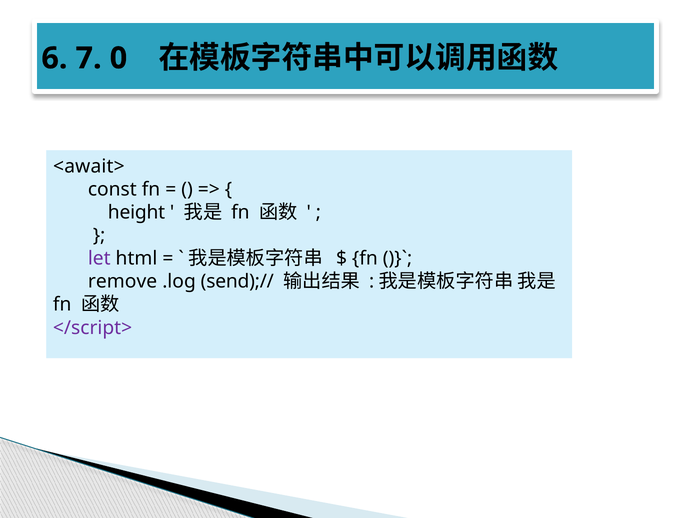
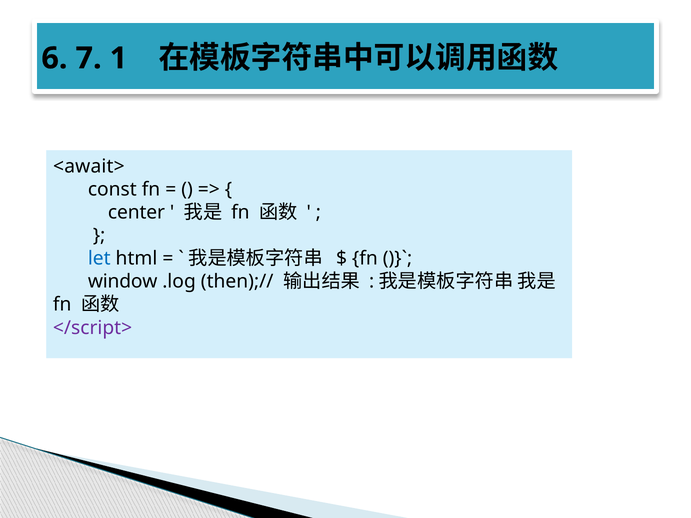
0: 0 -> 1
height: height -> center
let colour: purple -> blue
remove: remove -> window
send);//: send);// -> then);//
